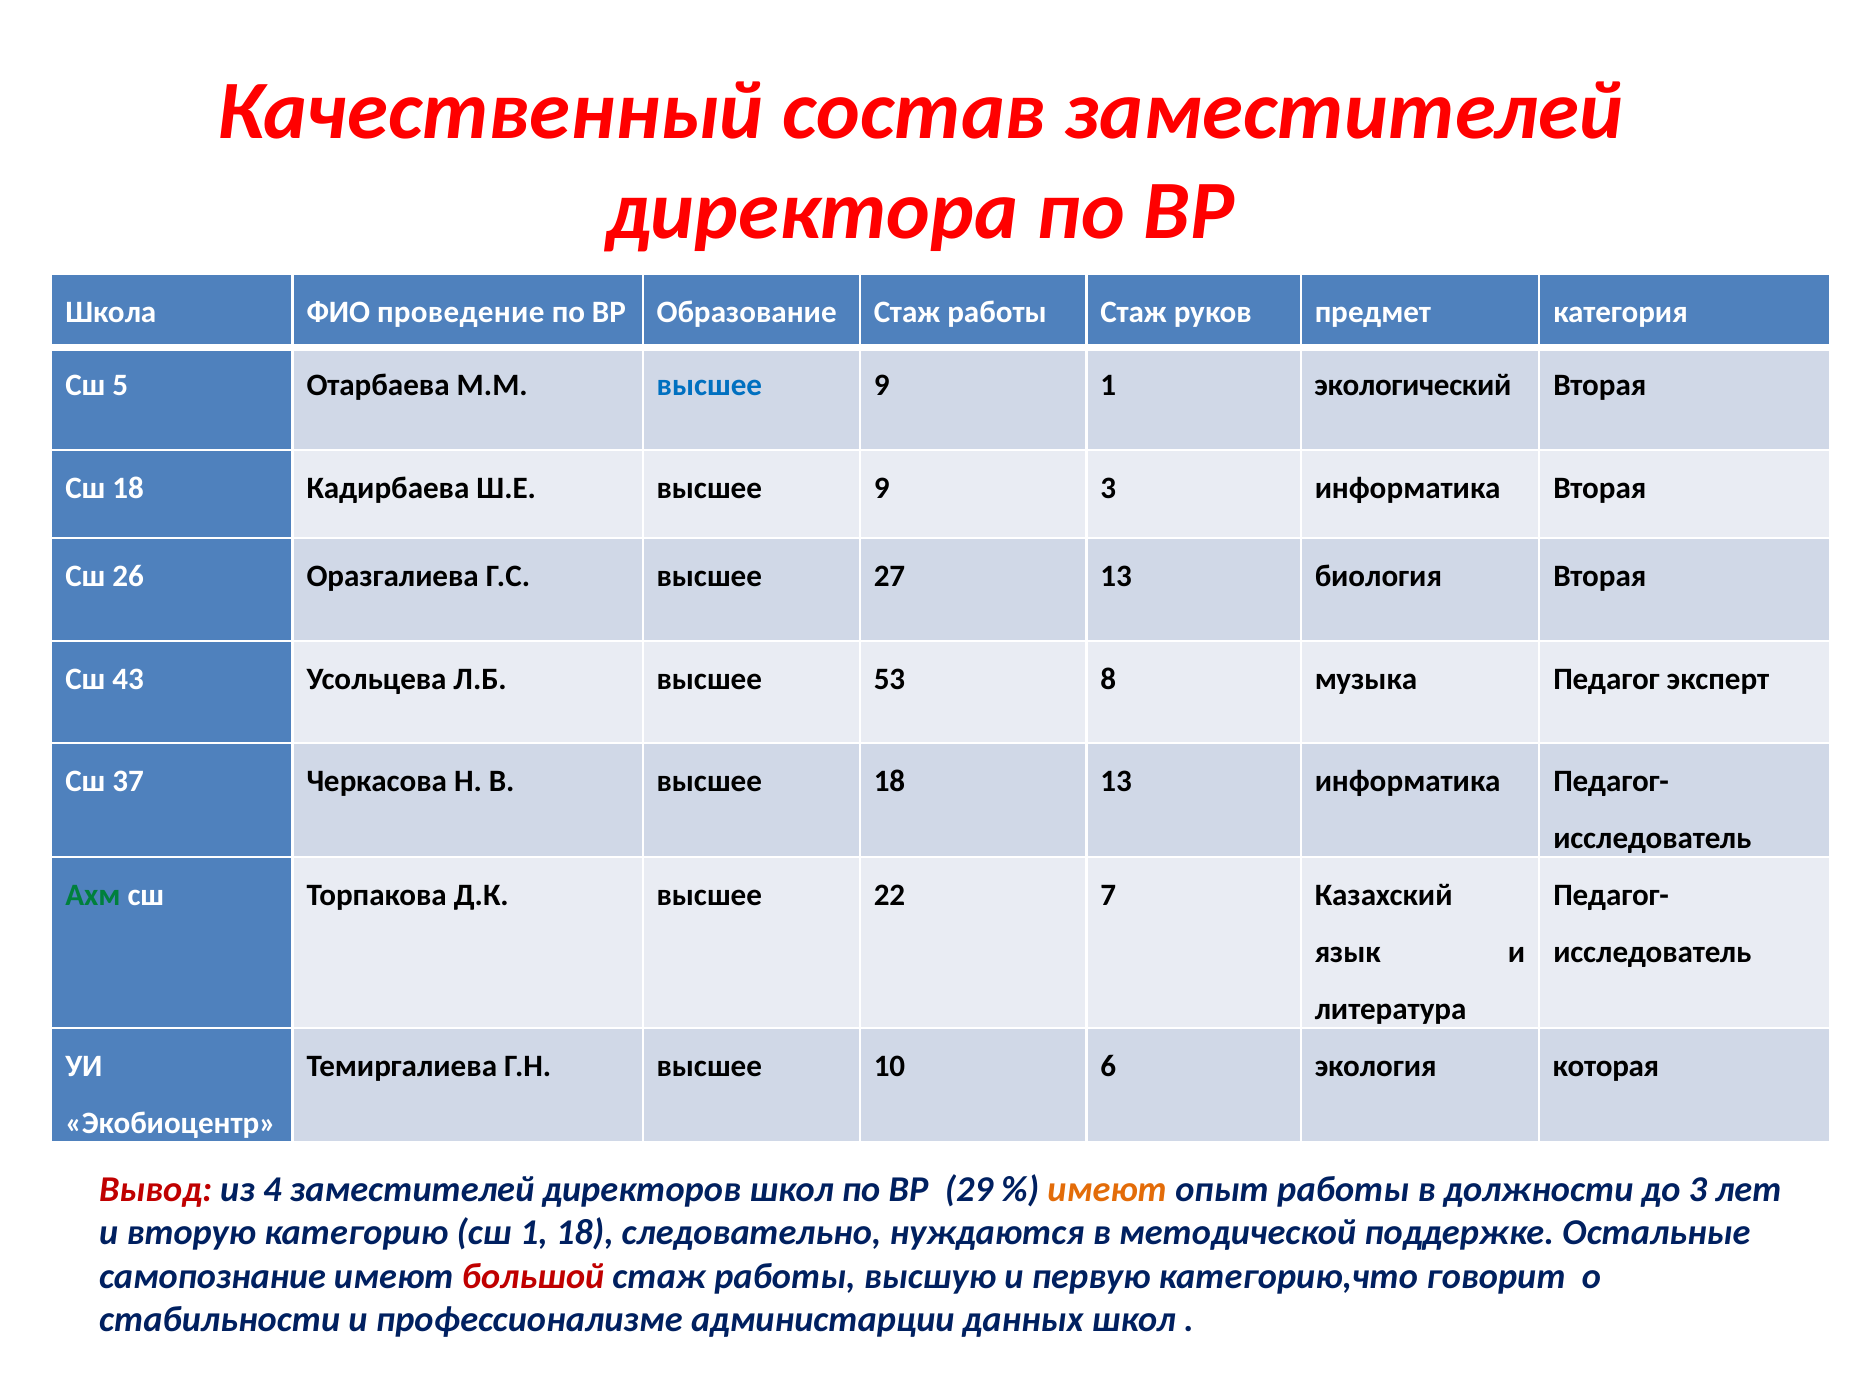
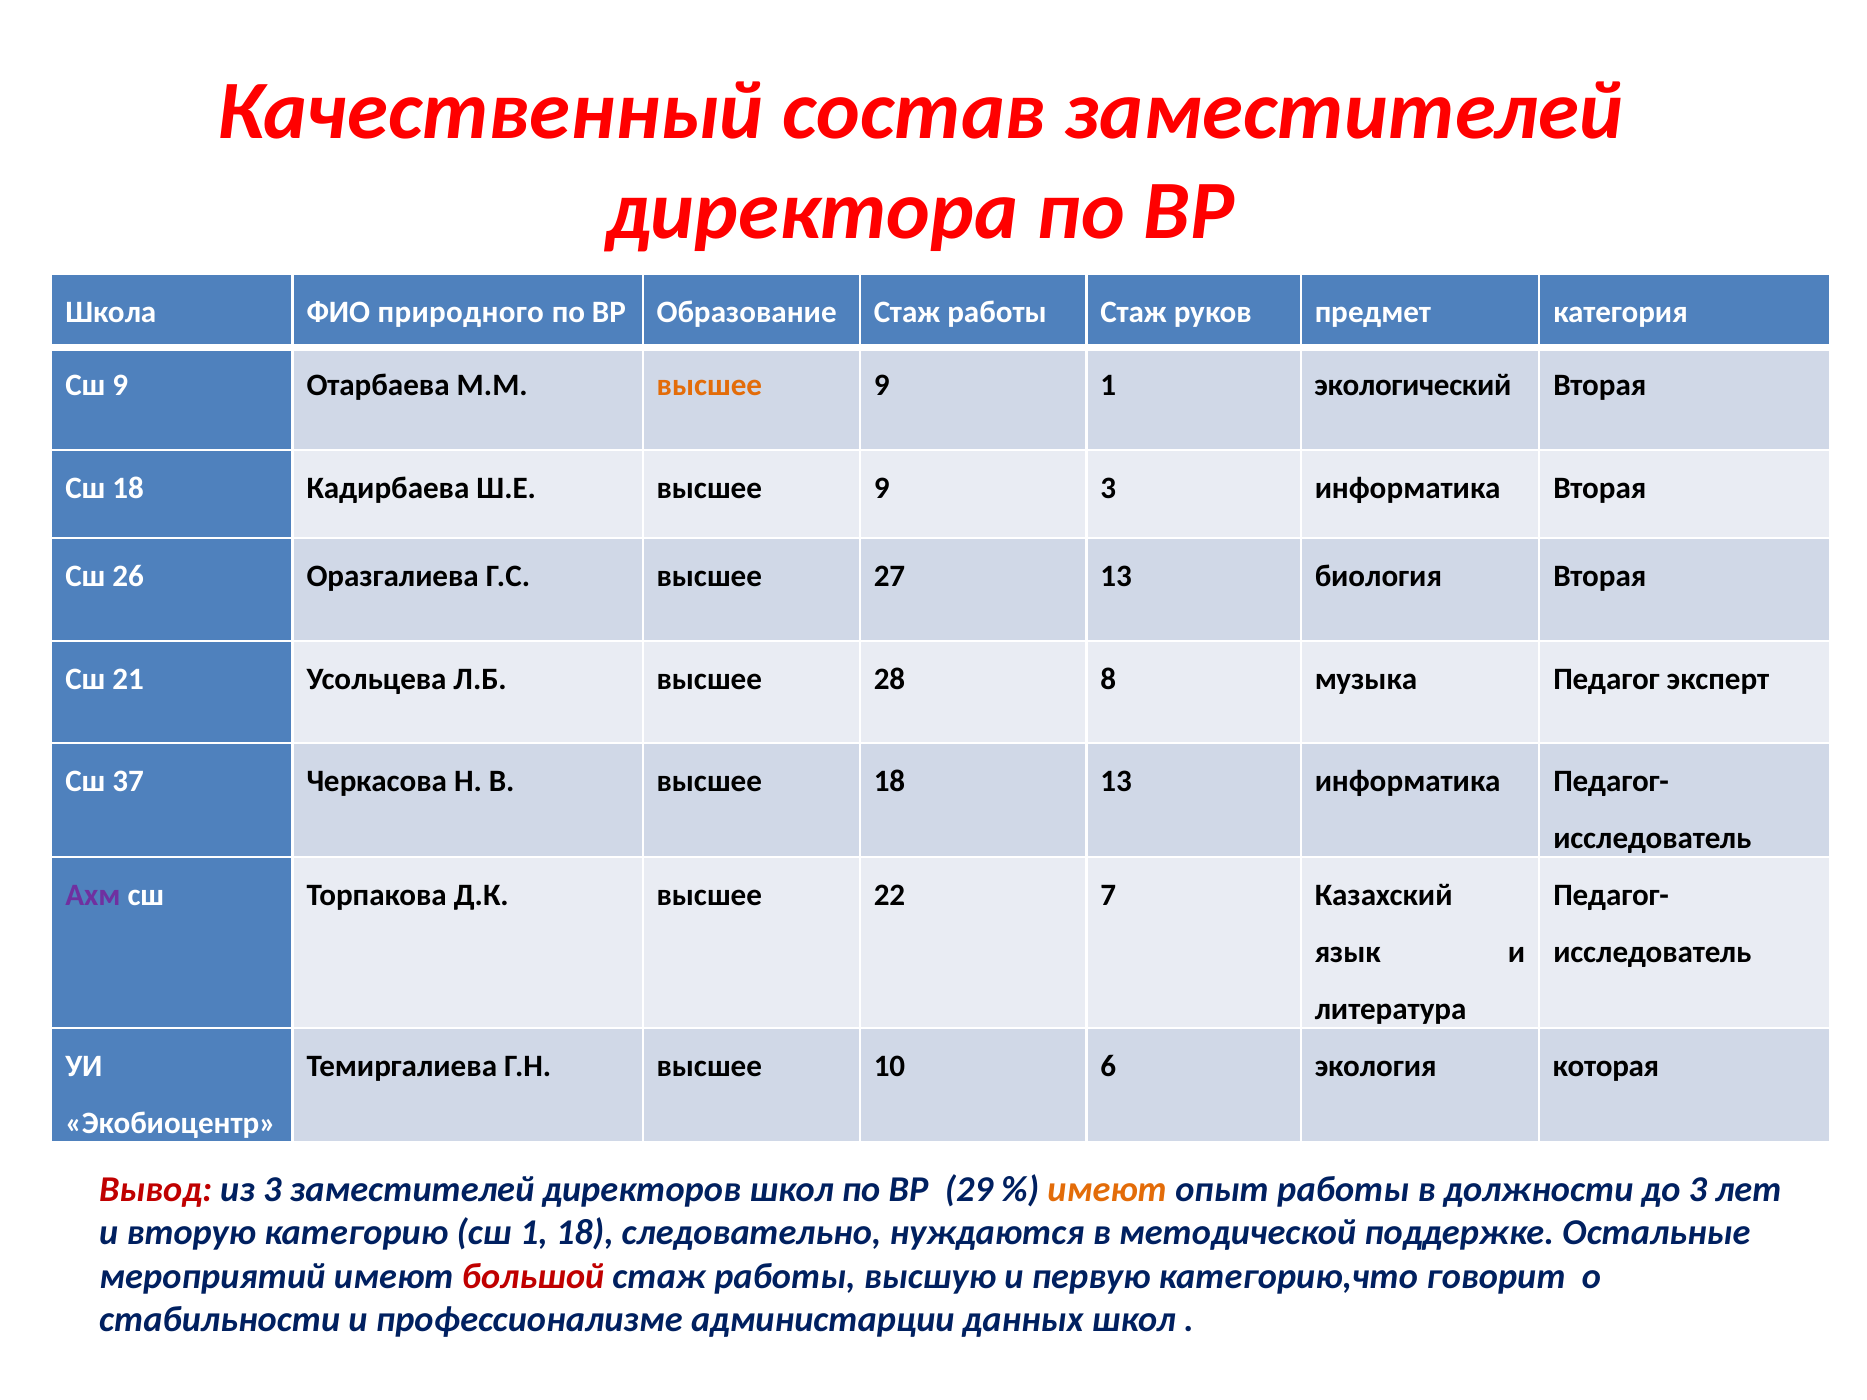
проведение: проведение -> природного
Сш 5: 5 -> 9
высшее at (709, 385) colour: blue -> orange
43: 43 -> 21
53: 53 -> 28
Ахм colour: green -> purple
из 4: 4 -> 3
самопознание: самопознание -> мероприятий
